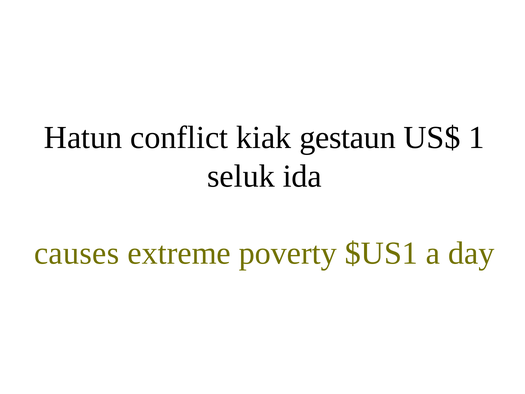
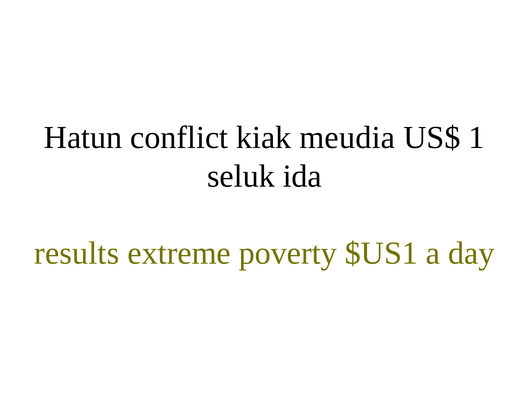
gestaun: gestaun -> meudia
causes: causes -> results
